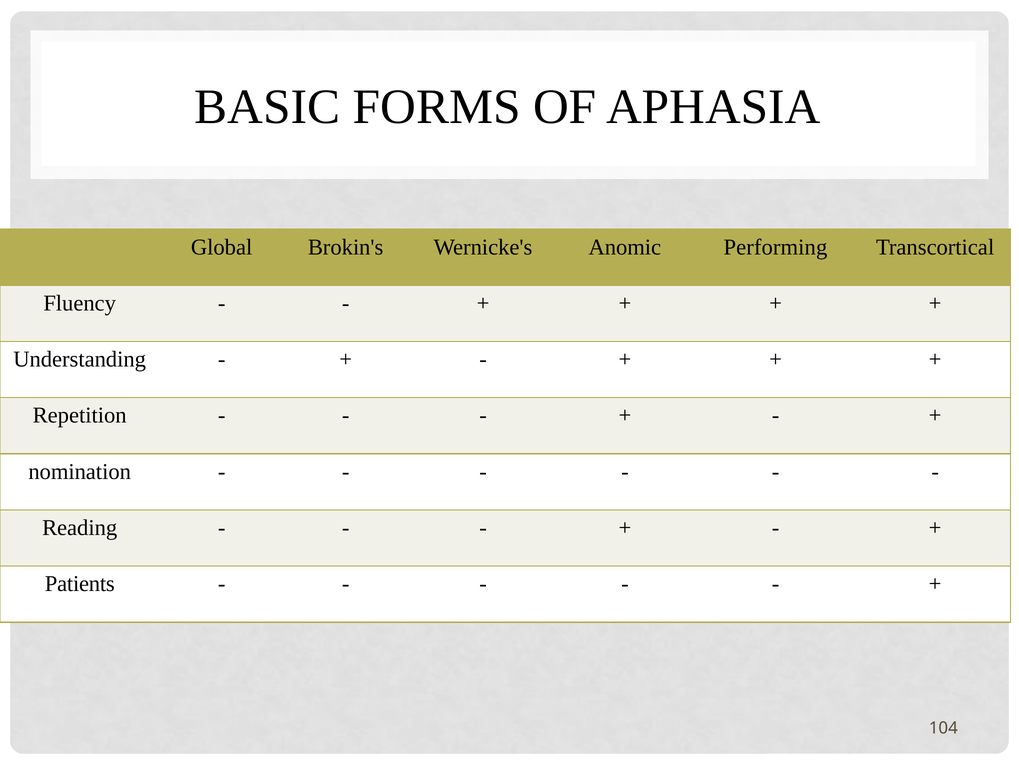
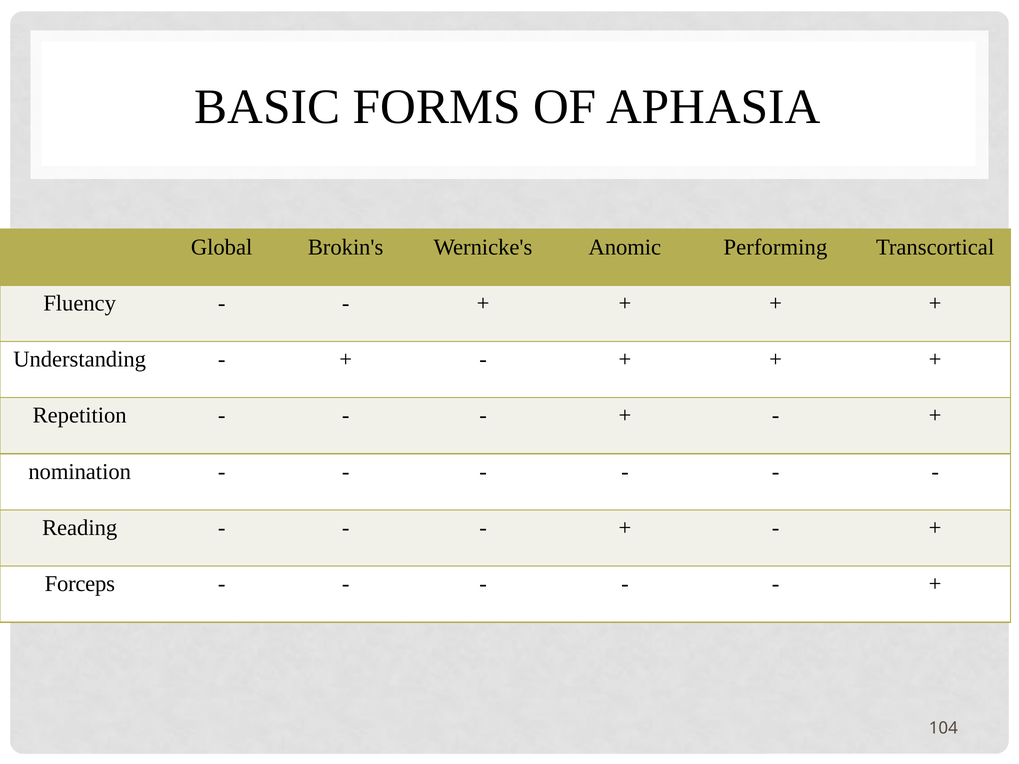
Patients: Patients -> Forceps
